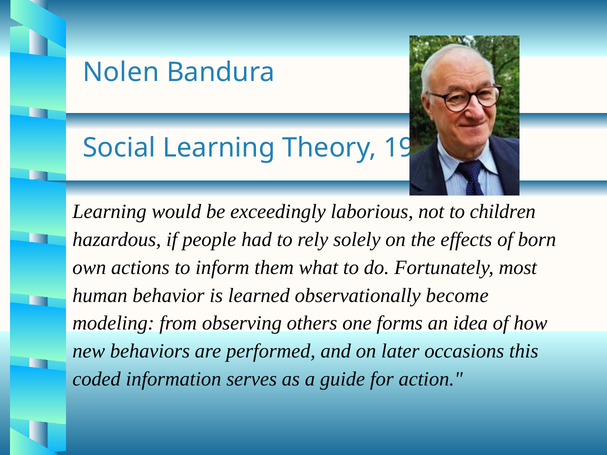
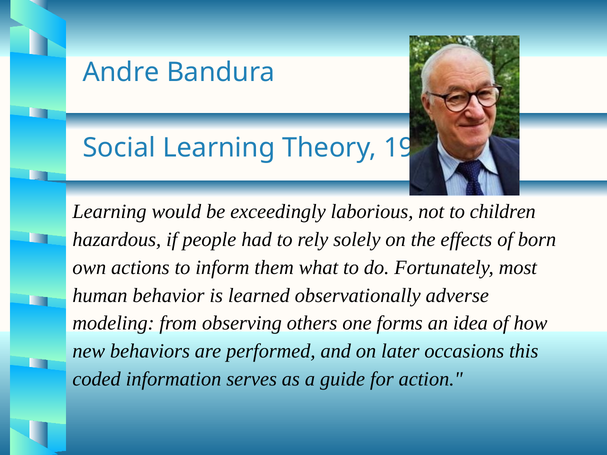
Nolen: Nolen -> Andre
become: become -> adverse
